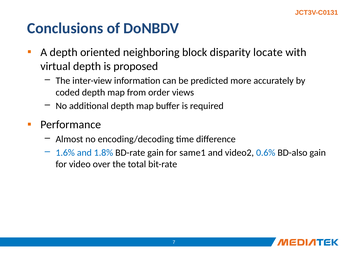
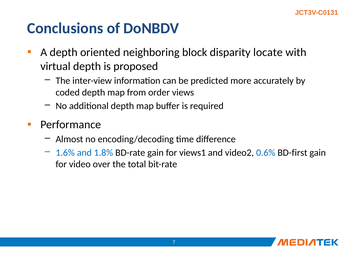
same1: same1 -> views1
BD-also: BD-also -> BD-first
